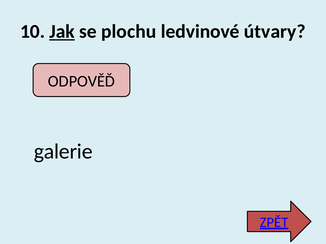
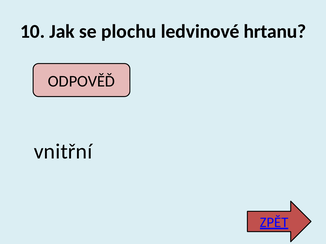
Jak underline: present -> none
útvary: útvary -> hrtanu
galerie: galerie -> vnitřní
